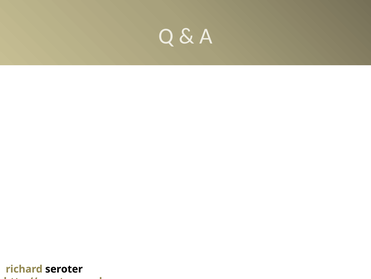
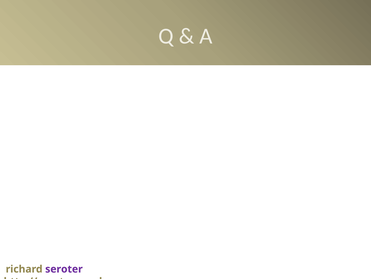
seroter colour: black -> purple
